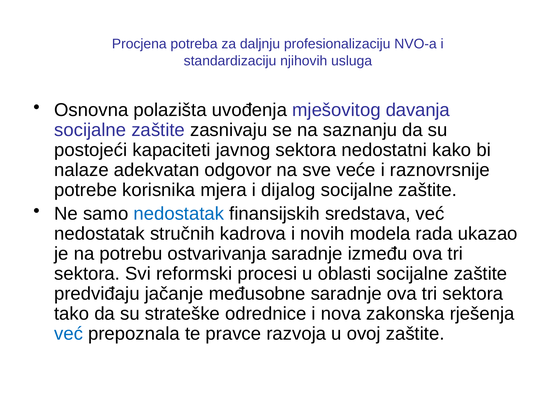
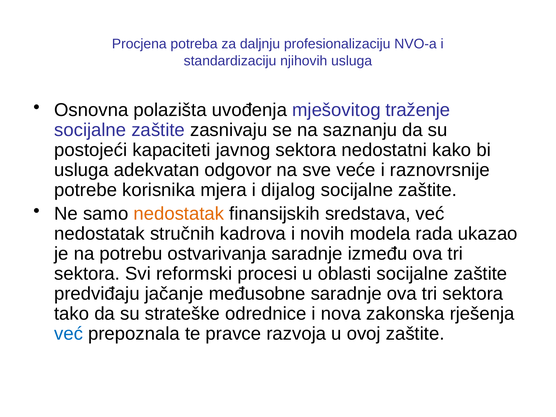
davanja: davanja -> traženje
nalaze at (81, 170): nalaze -> usluga
nedostatak at (179, 214) colour: blue -> orange
